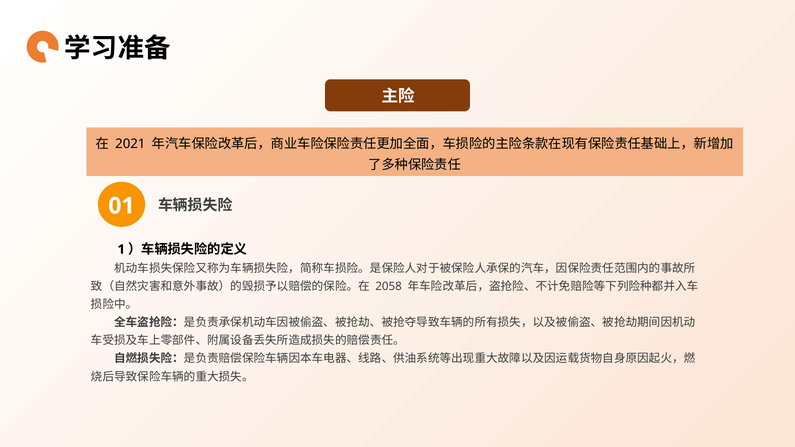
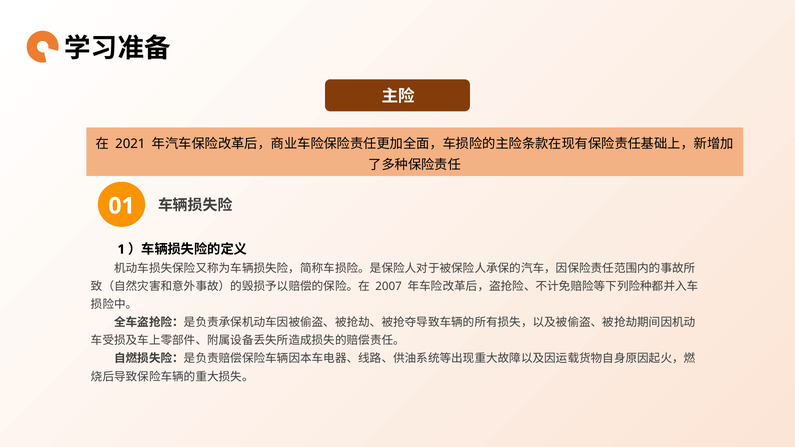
2058: 2058 -> 2007
